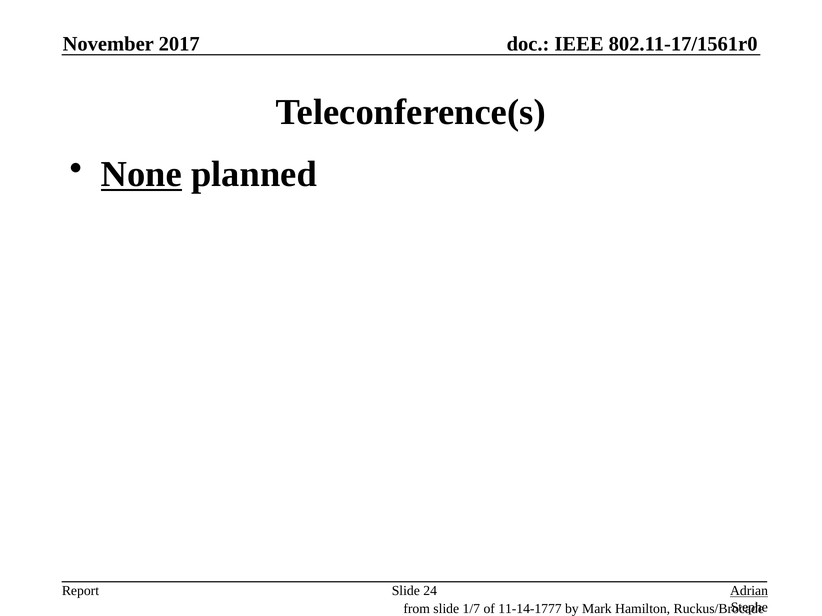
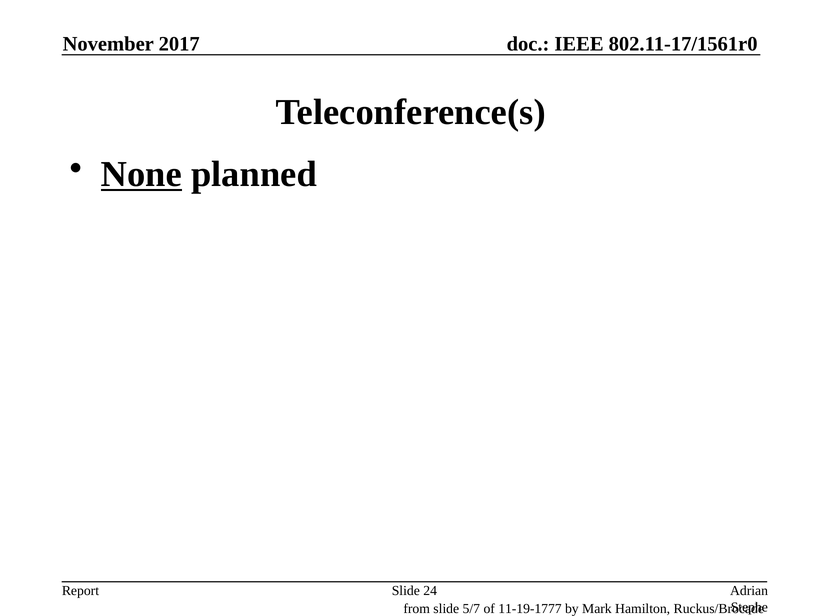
Adrian underline: present -> none
1/7: 1/7 -> 5/7
11-14-1777: 11-14-1777 -> 11-19-1777
